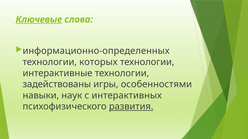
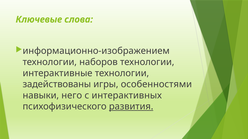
Ключевые underline: present -> none
информационно-определенных: информационно-определенных -> информационно-изображением
которых: которых -> наборов
наук: наук -> него
